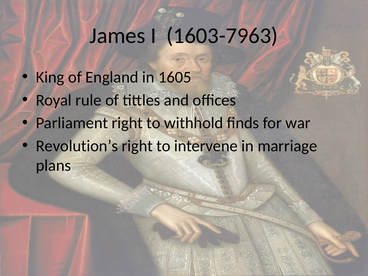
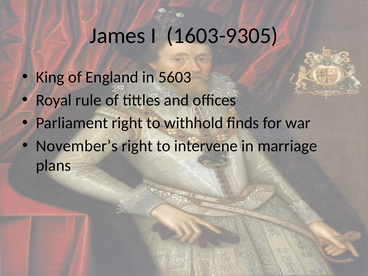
1603-7963: 1603-7963 -> 1603-9305
1605: 1605 -> 5603
Revolution’s: Revolution’s -> November’s
